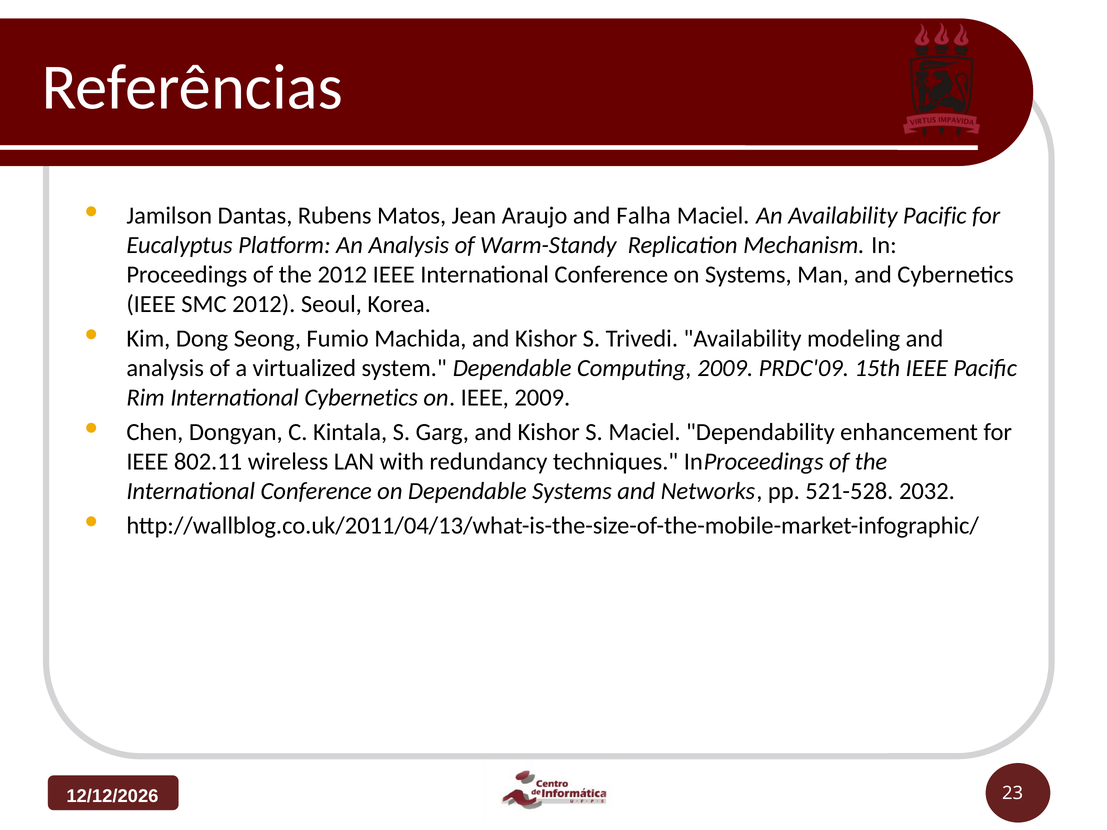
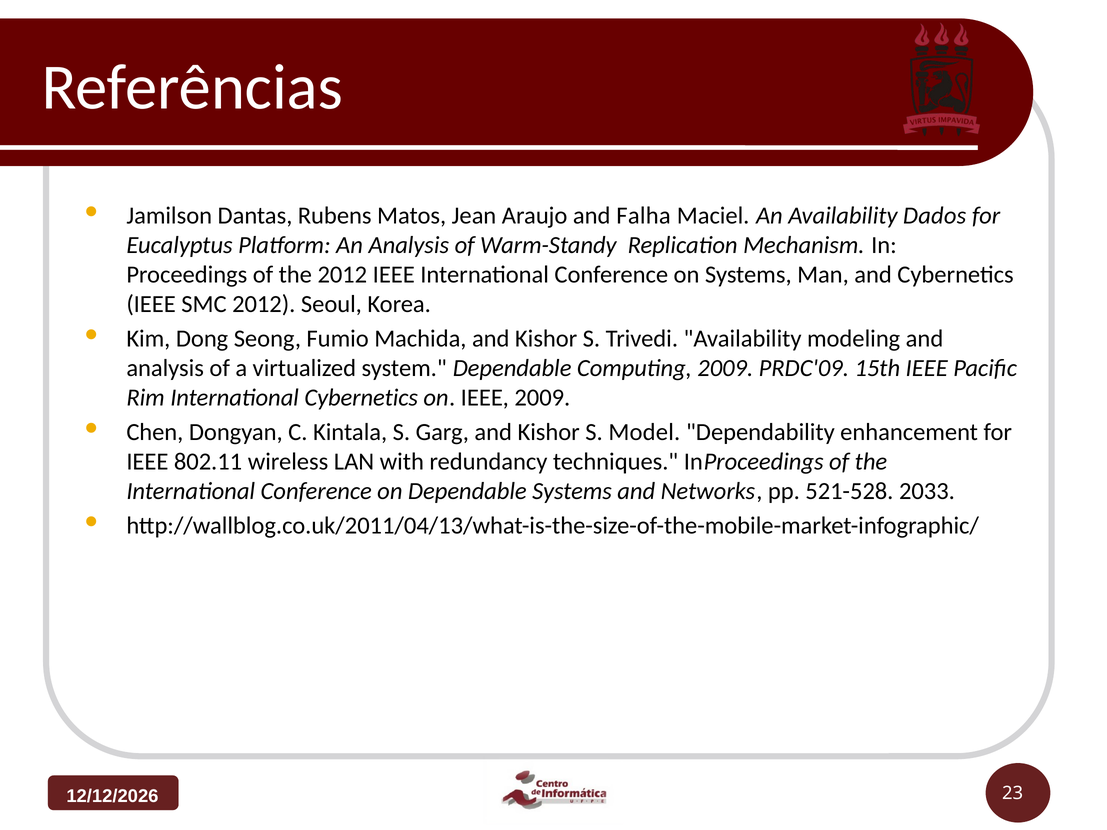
Availability Pacific: Pacific -> Dados
S Maciel: Maciel -> Model
2032: 2032 -> 2033
